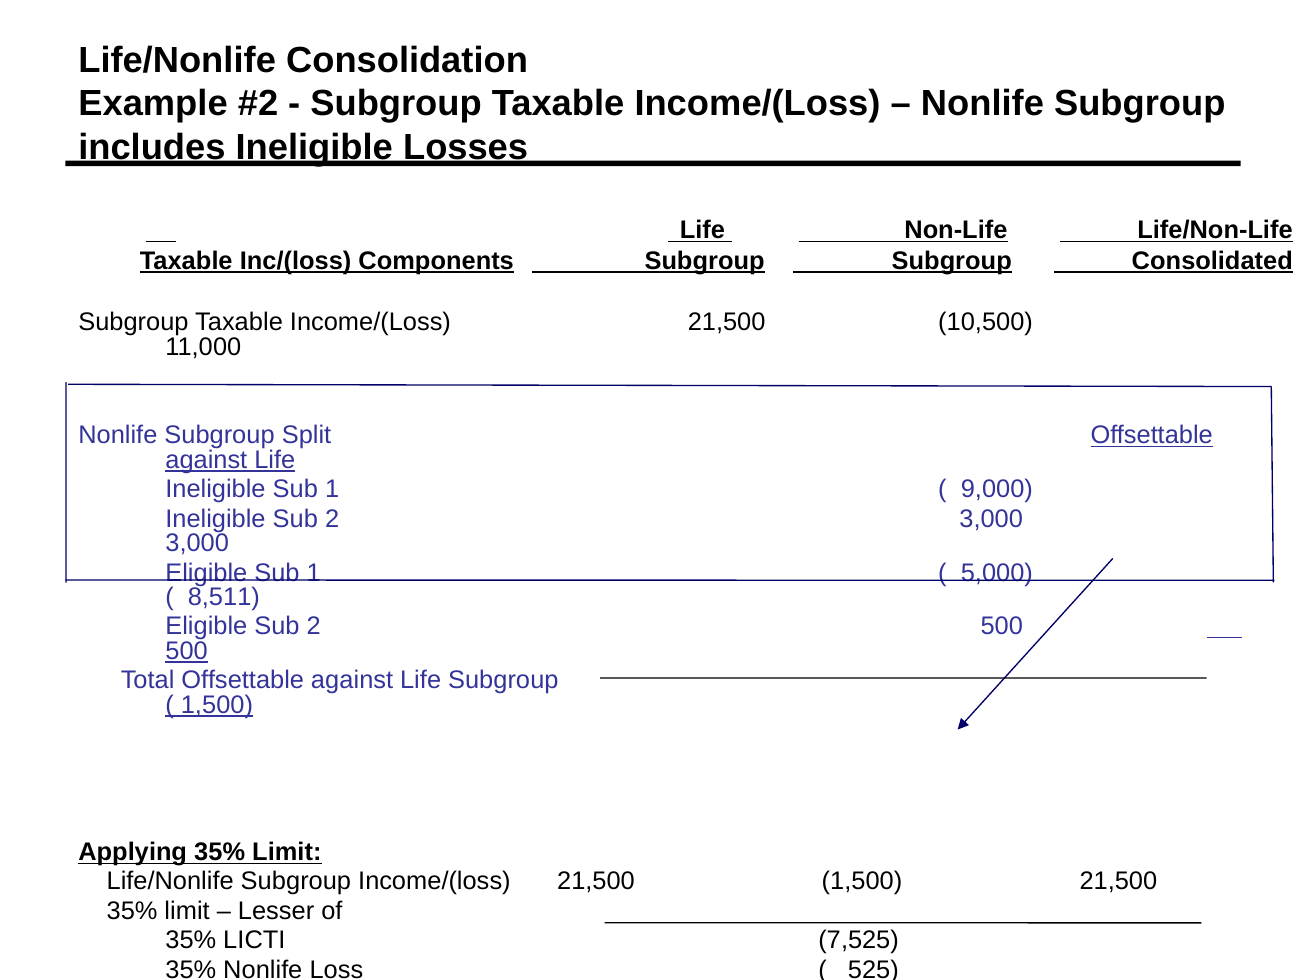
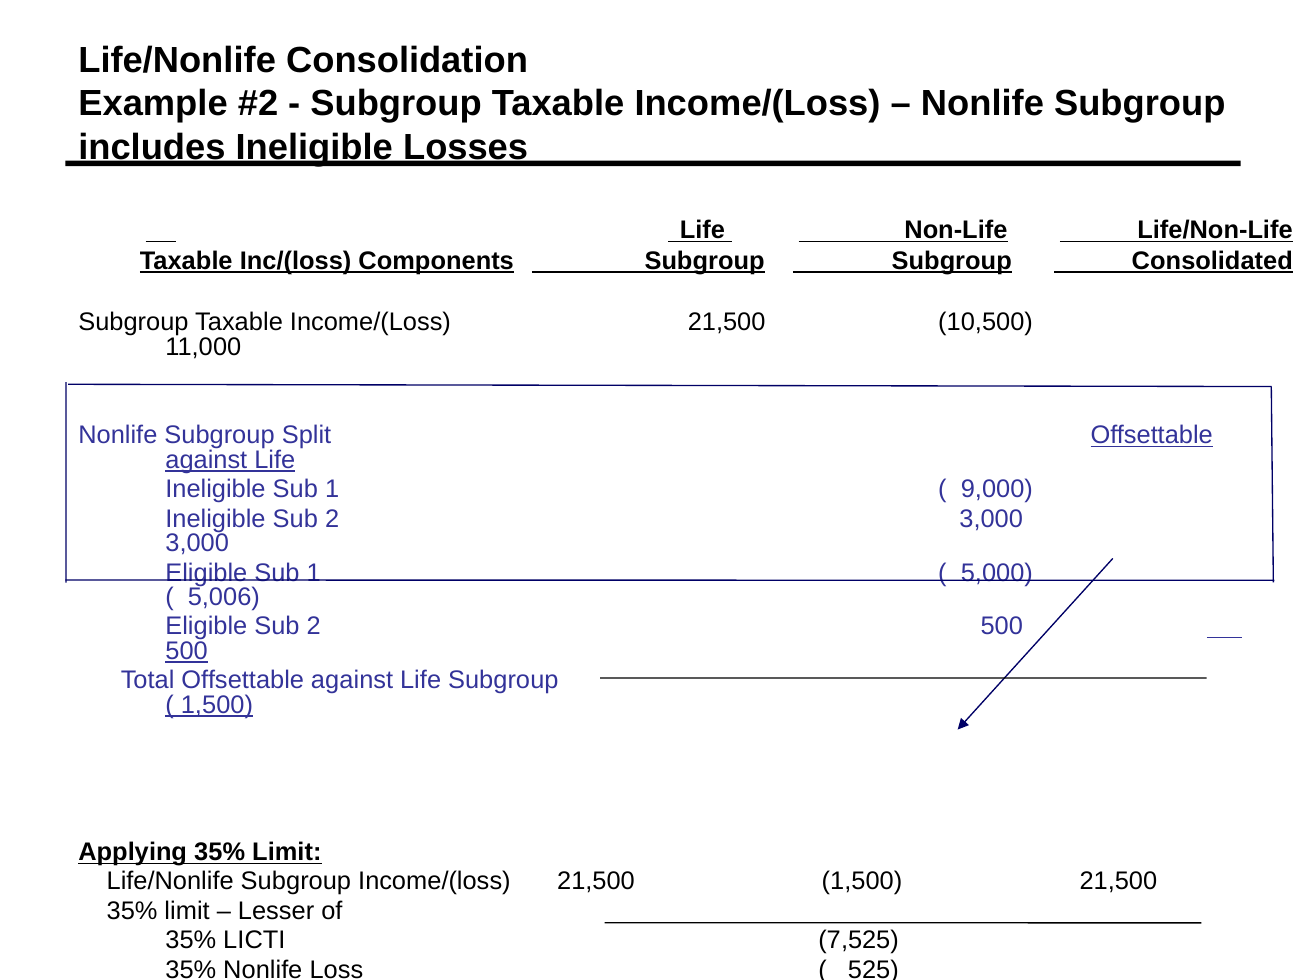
8,511: 8,511 -> 5,006
